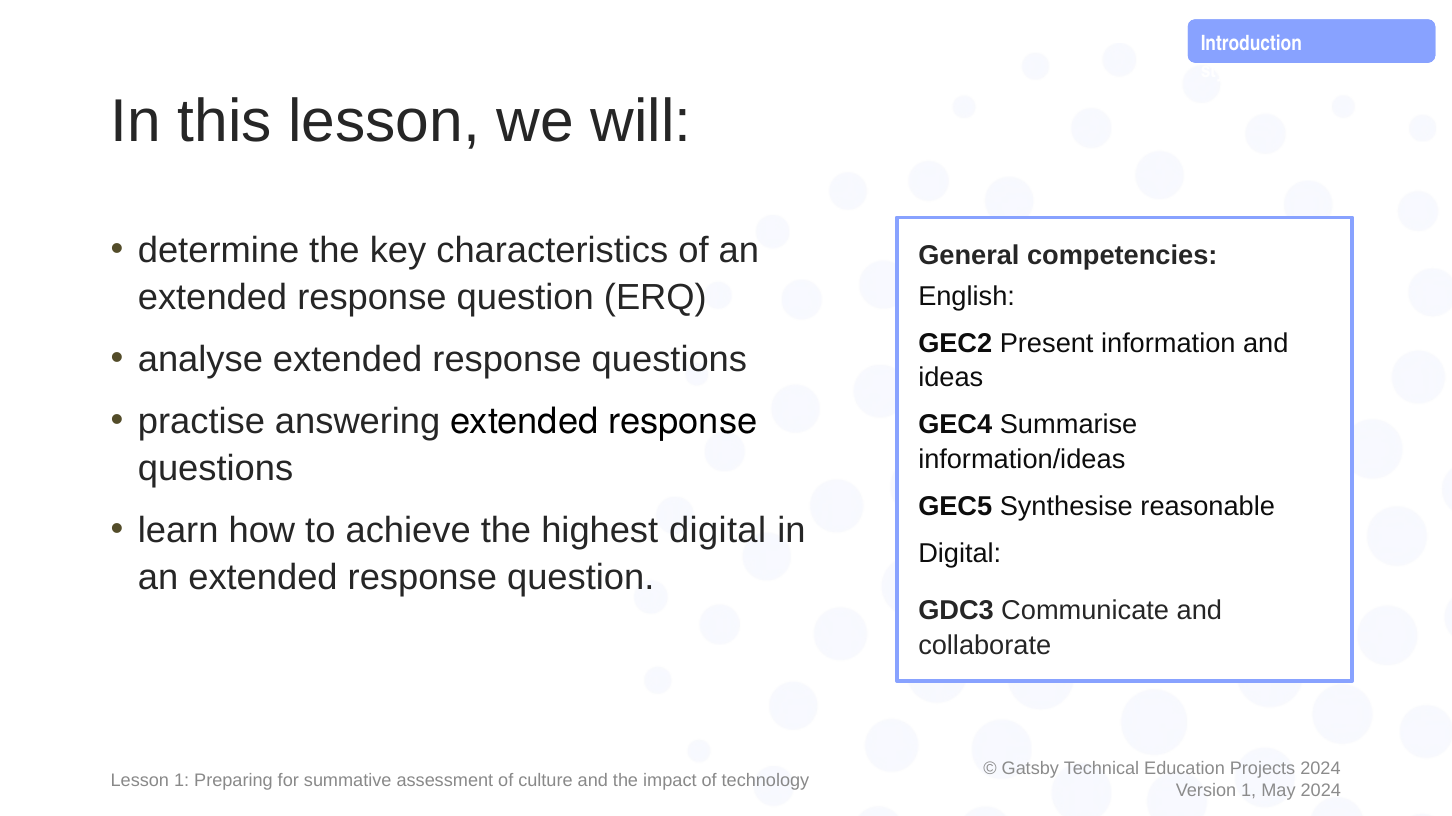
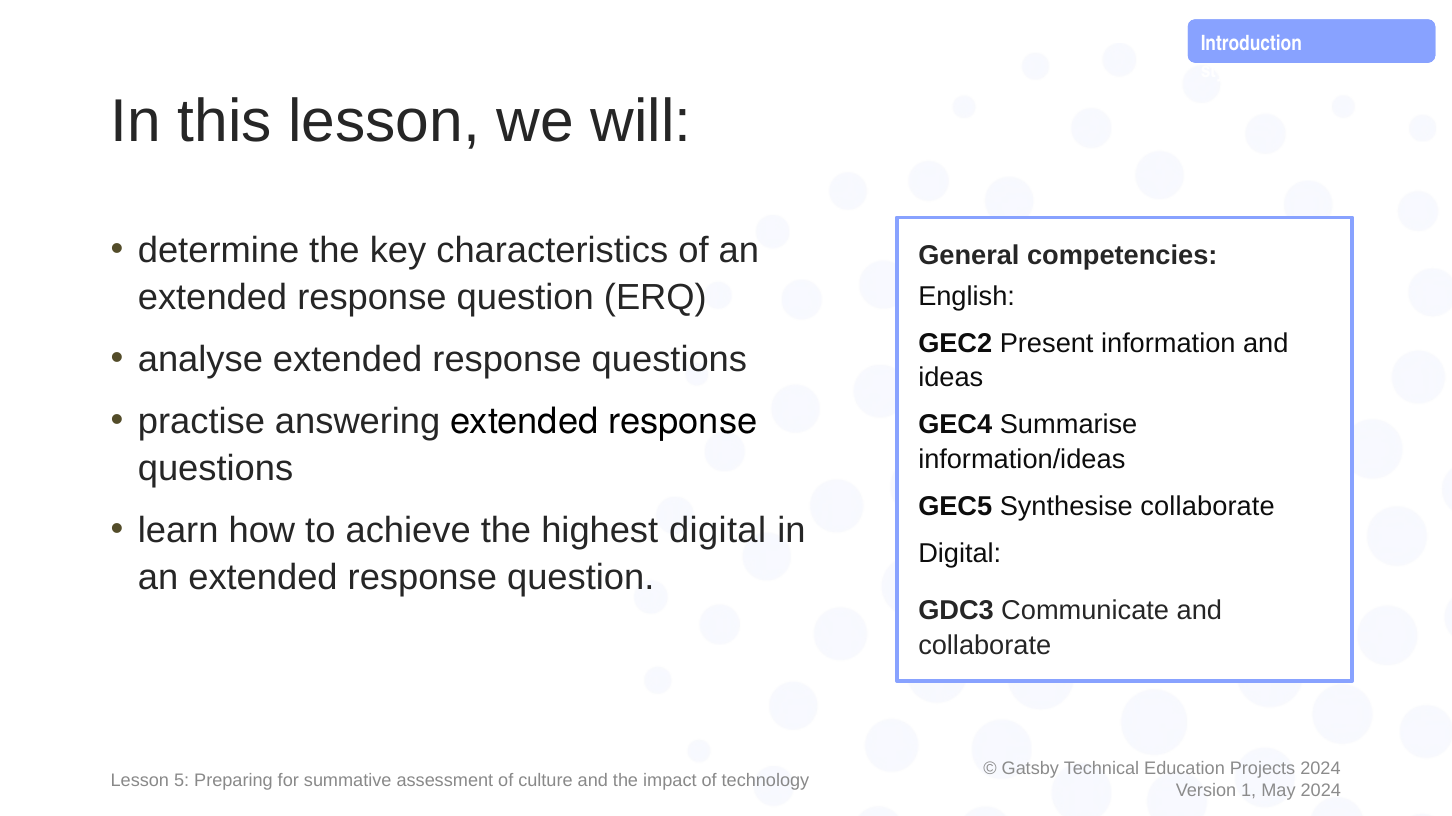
Synthesise reasonable: reasonable -> collaborate
Lesson 1: 1 -> 5
